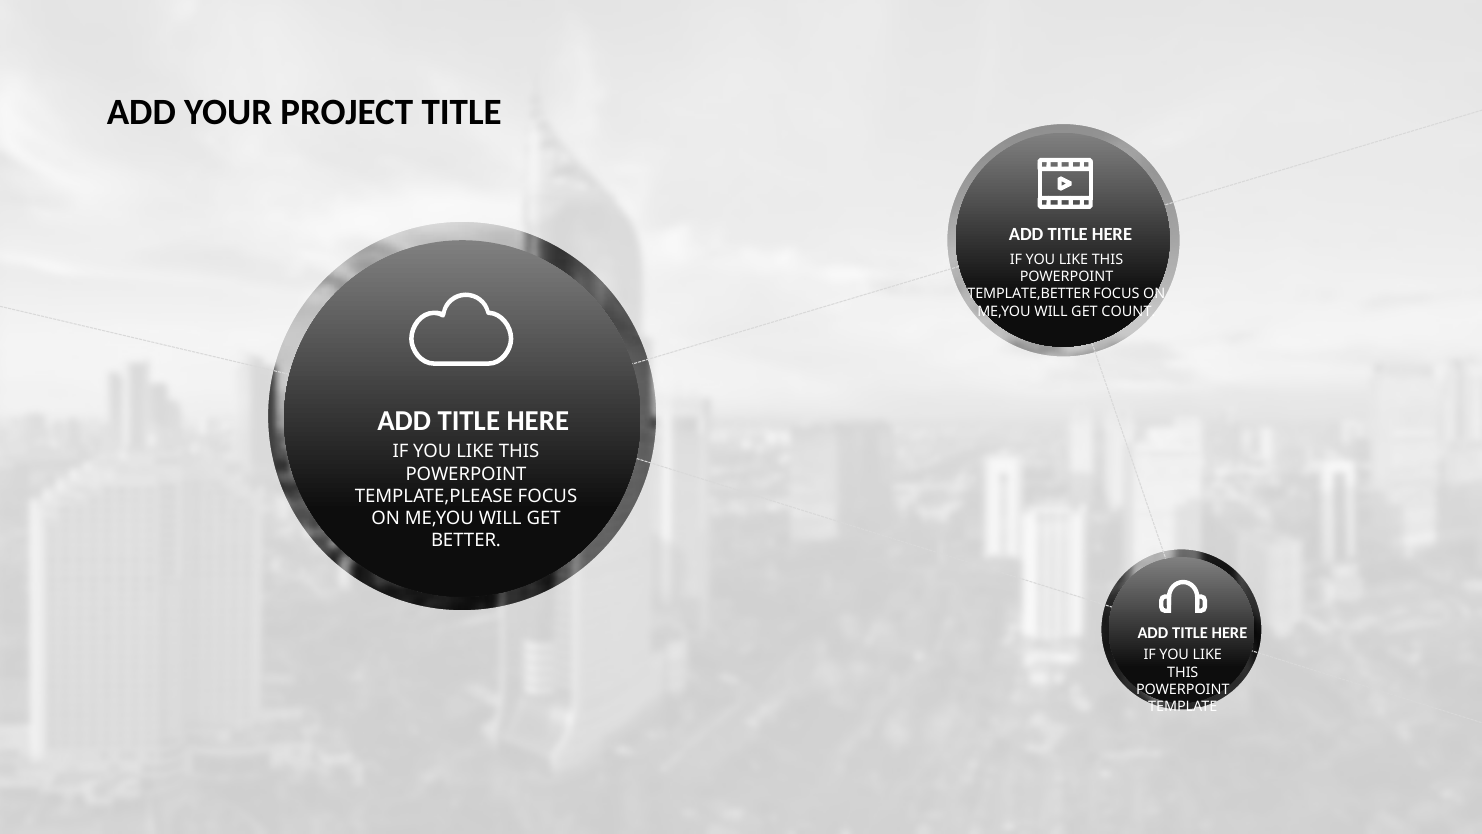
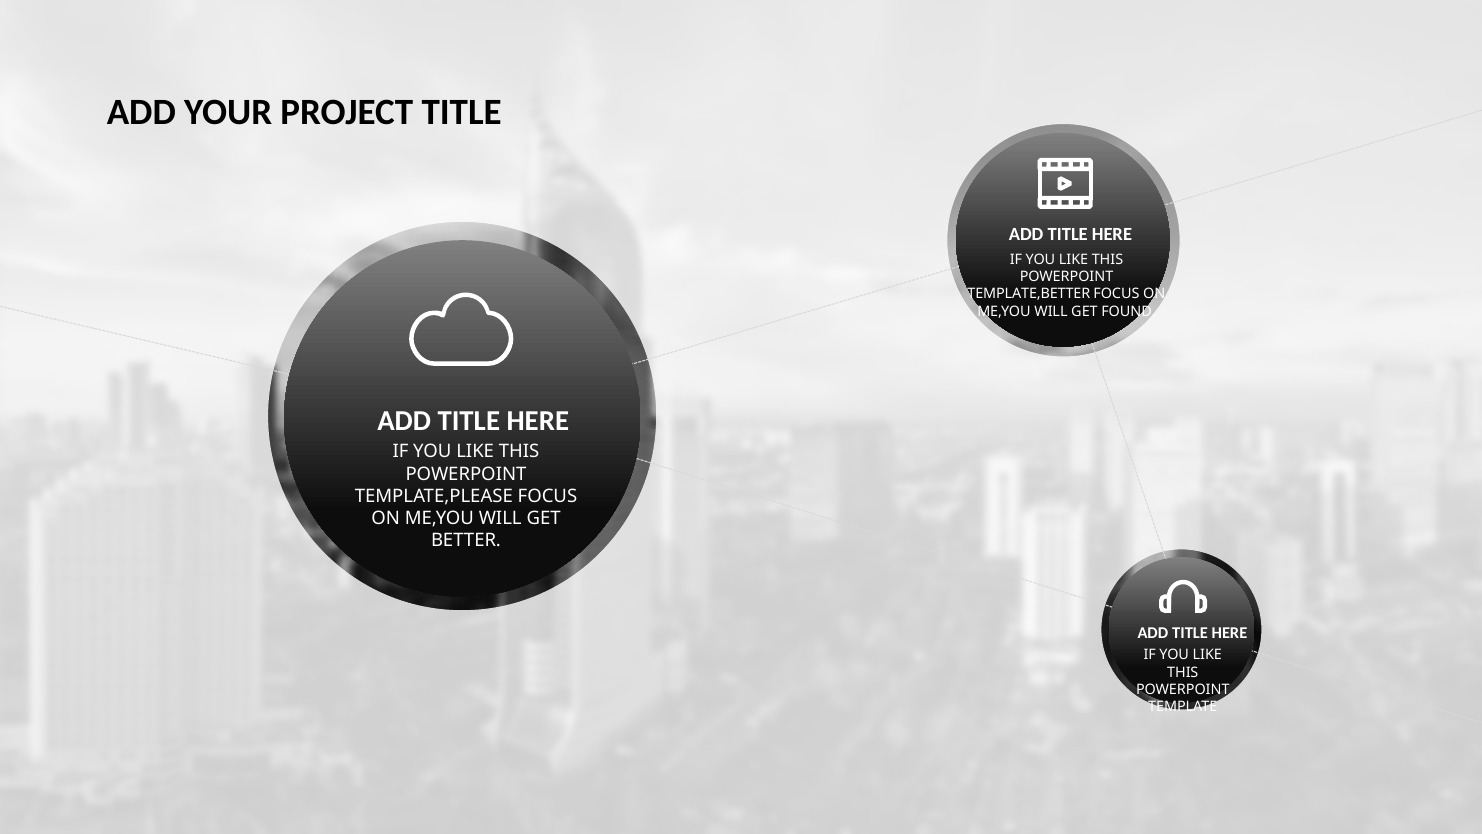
COUNT: COUNT -> FOUND
